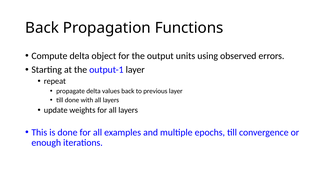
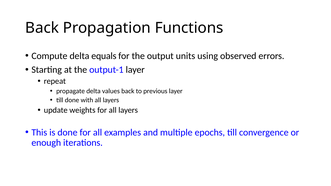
object: object -> equals
